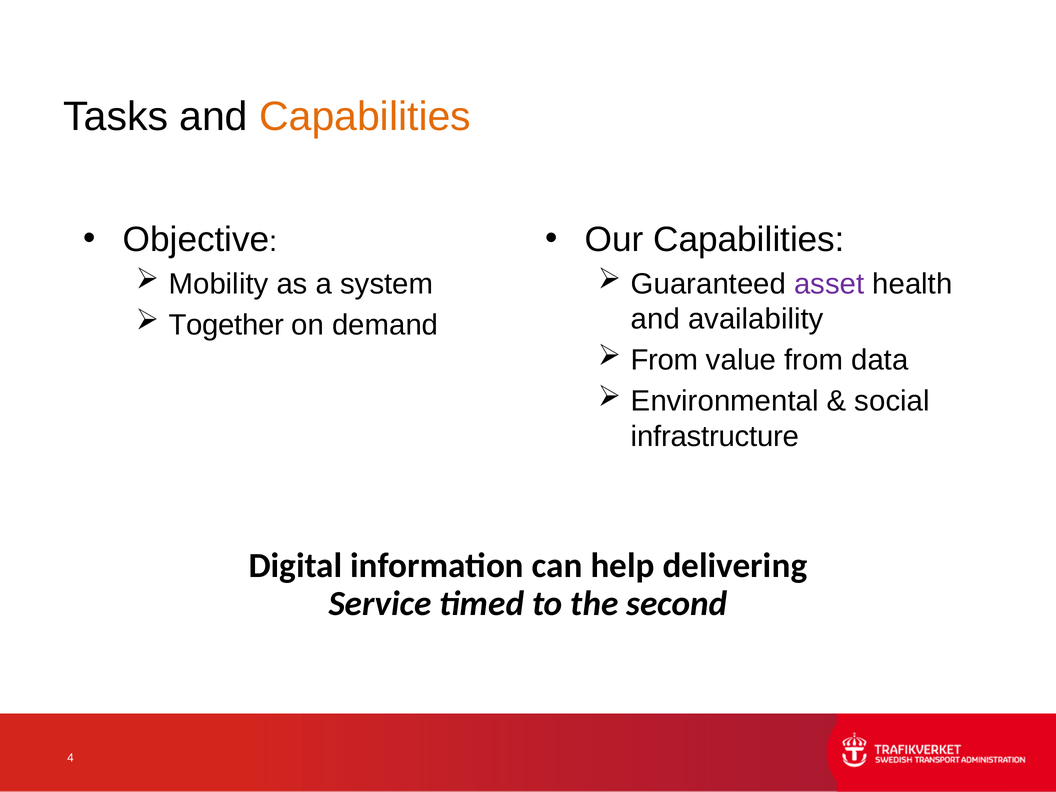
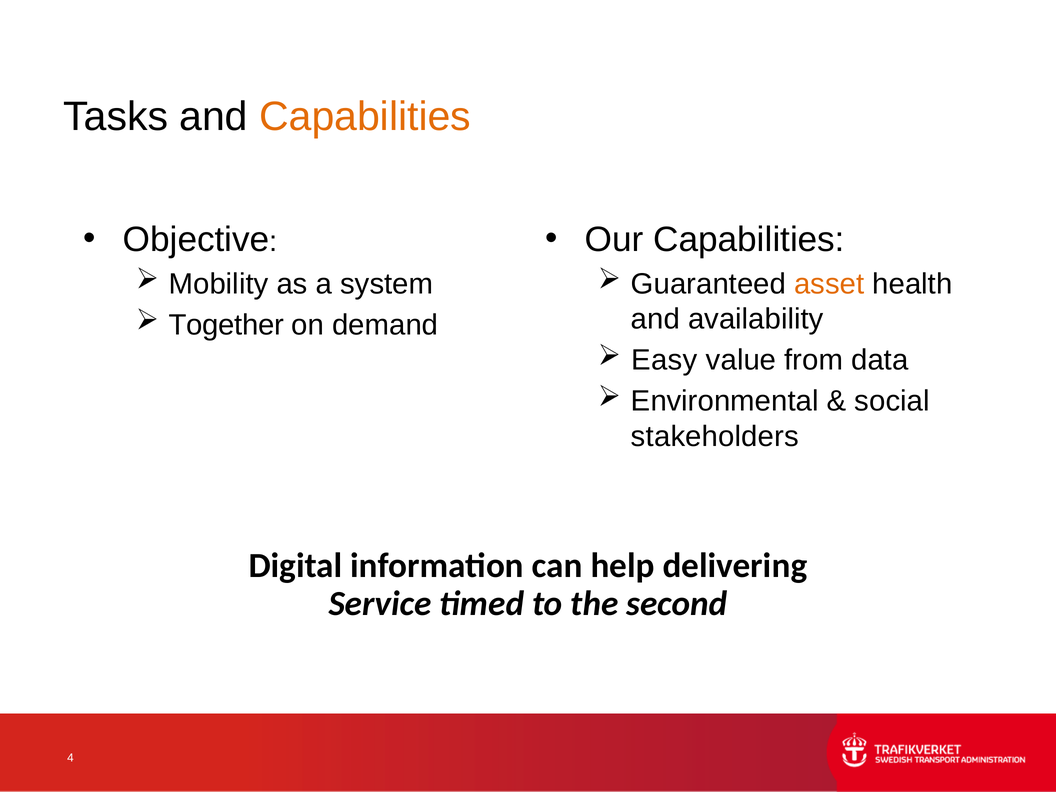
asset colour: purple -> orange
From at (665, 360): From -> Easy
infrastructure: infrastructure -> stakeholders
